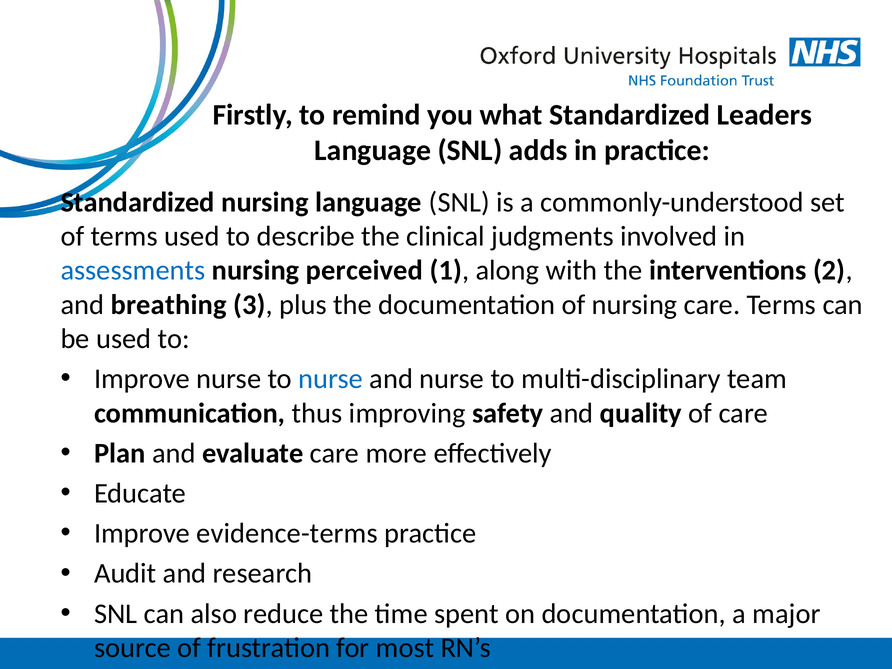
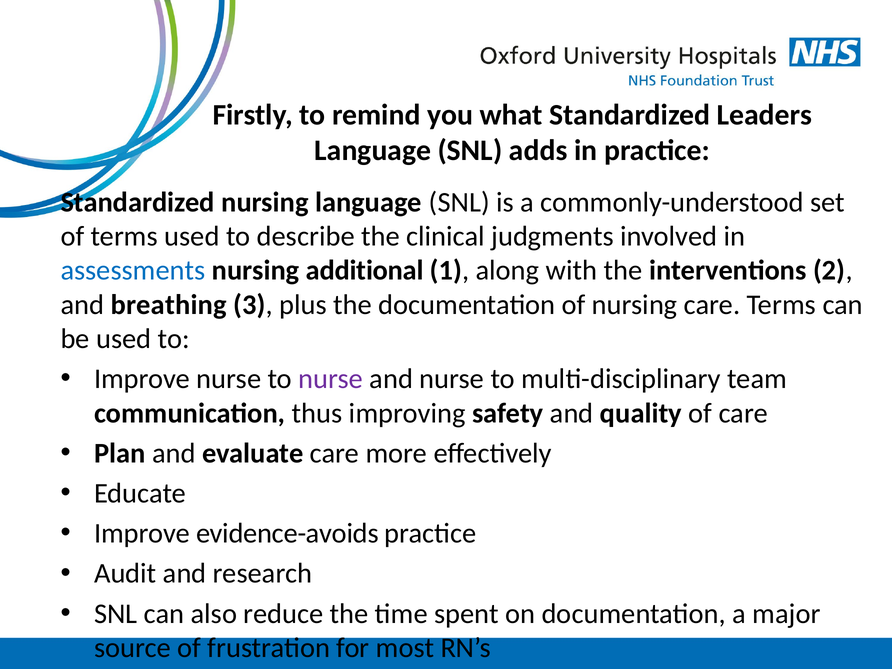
perceived: perceived -> additional
nurse at (331, 379) colour: blue -> purple
evidence-terms: evidence-terms -> evidence-avoids
